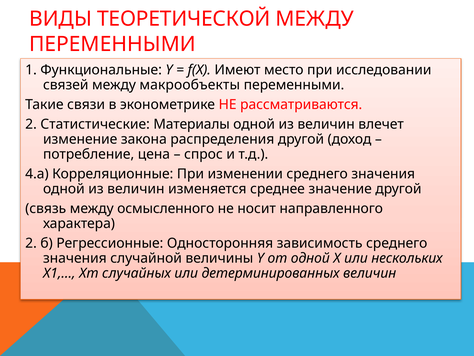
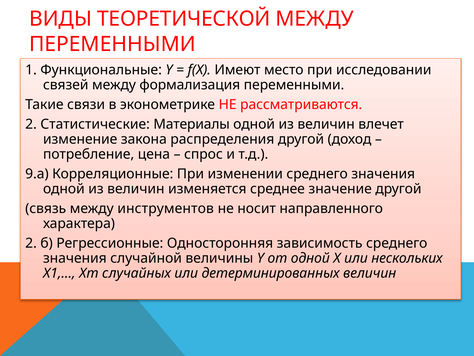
макрообъекты: макрообъекты -> формализация
4.а: 4.а -> 9.а
осмысленного: осмысленного -> инструментов
